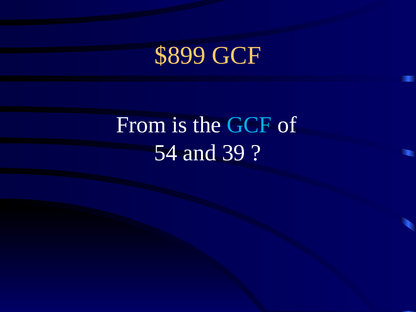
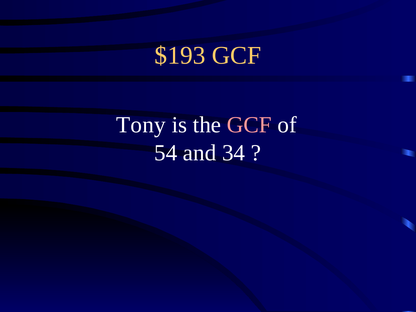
$899: $899 -> $193
From: From -> Tony
GCF at (249, 125) colour: light blue -> pink
39: 39 -> 34
